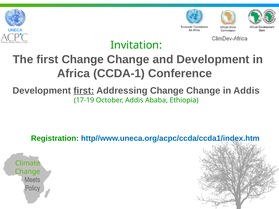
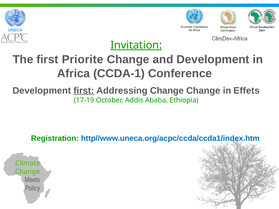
Invitation underline: none -> present
first Change: Change -> Priorite
in Addis: Addis -> Effets
